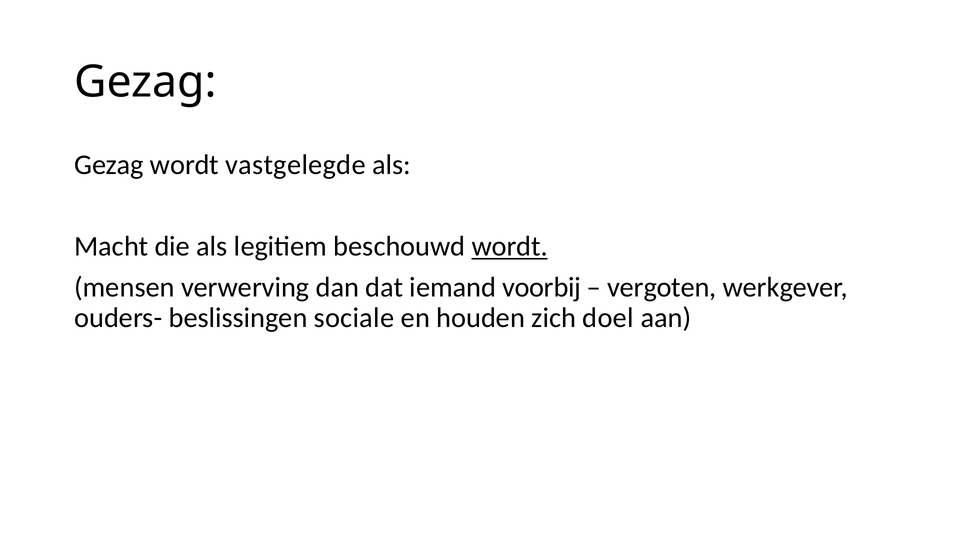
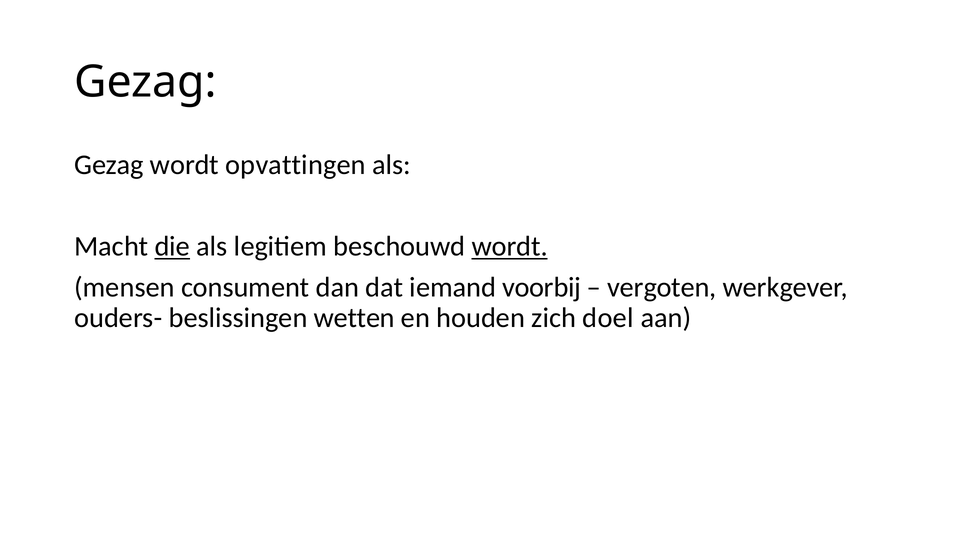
vastgelegde: vastgelegde -> opvattingen
die underline: none -> present
verwerving: verwerving -> consument
sociale: sociale -> wetten
